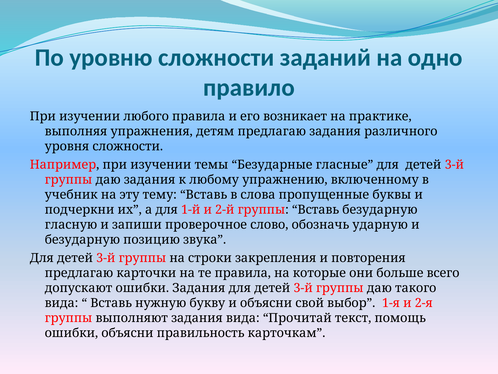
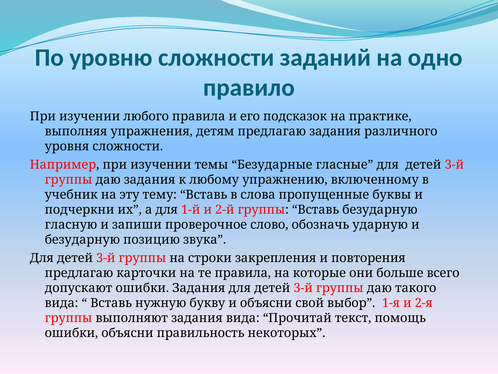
возникает: возникает -> подсказок
карточкам: карточкам -> некоторых
